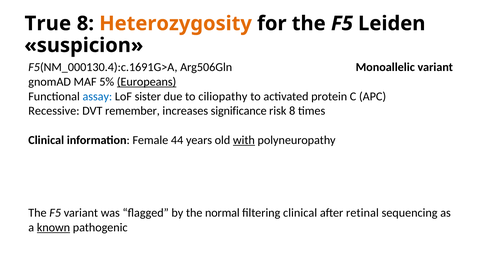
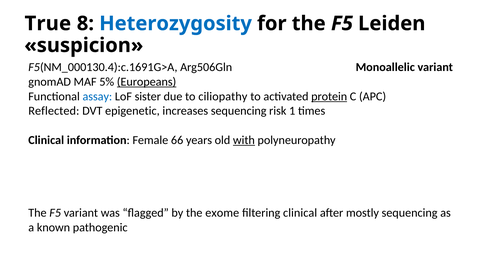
Heterozygosity colour: orange -> blue
protein underline: none -> present
Recessive: Recessive -> Reflected
remember: remember -> epigenetic
increases significance: significance -> sequencing
risk 8: 8 -> 1
44: 44 -> 66
normal: normal -> exome
retinal: retinal -> mostly
known underline: present -> none
